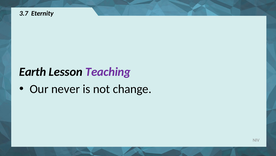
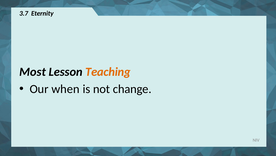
Earth: Earth -> Most
Teaching colour: purple -> orange
never: never -> when
